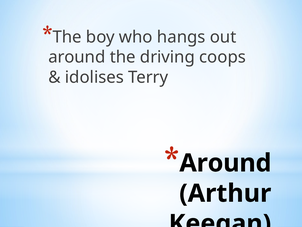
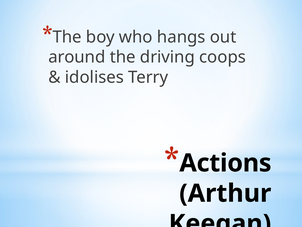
Around at (225, 163): Around -> Actions
